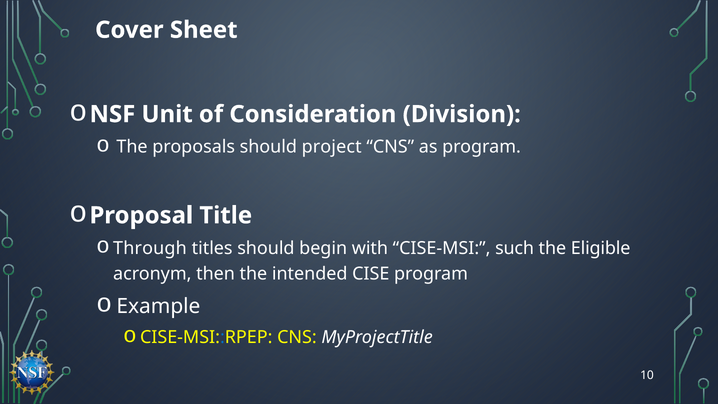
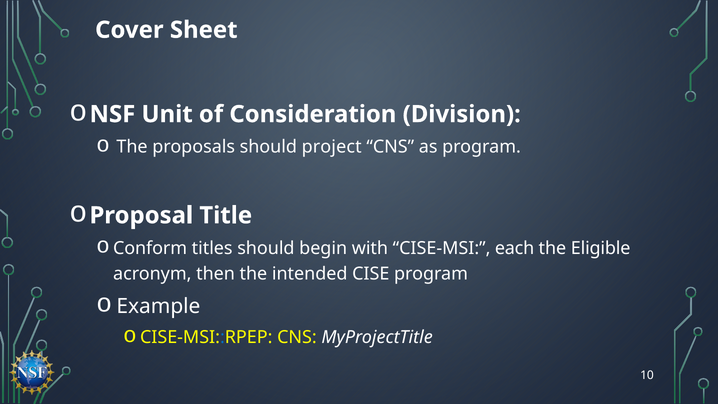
Through: Through -> Conform
such: such -> each
